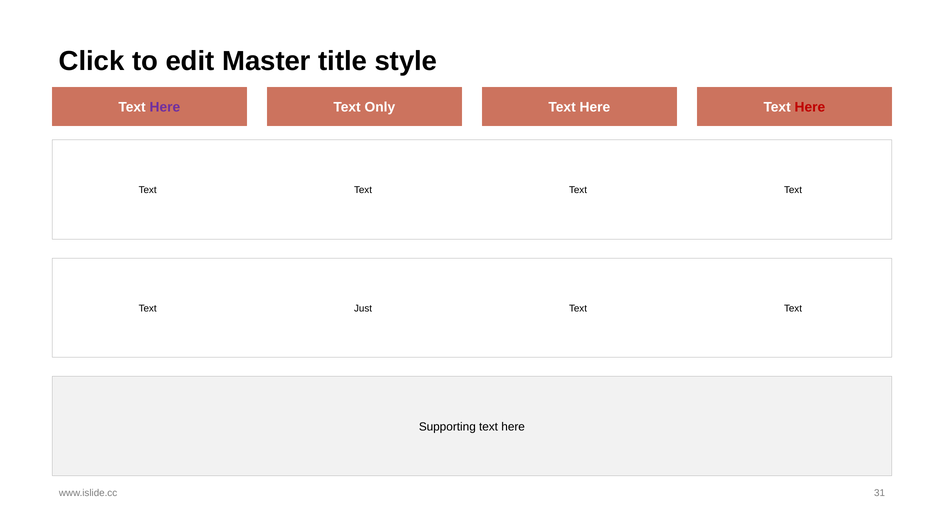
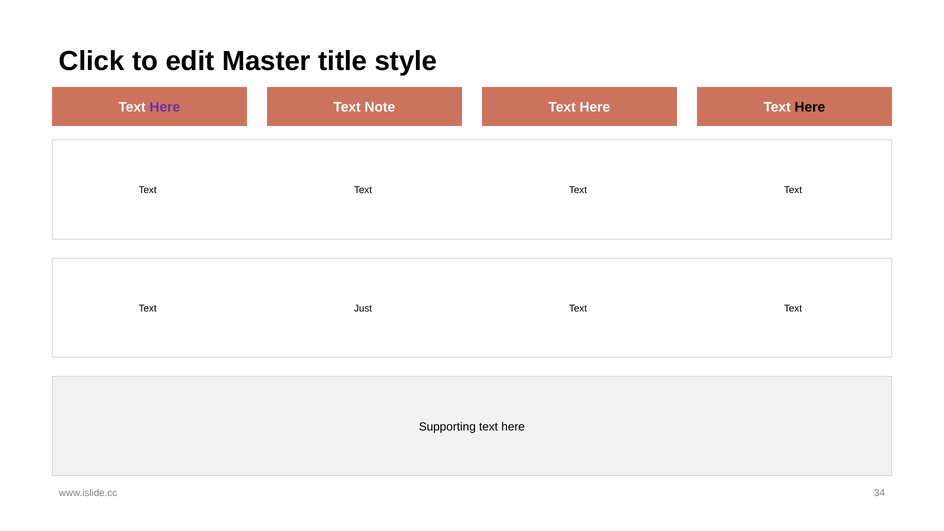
Only: Only -> Note
Here at (810, 107) colour: red -> black
31: 31 -> 34
